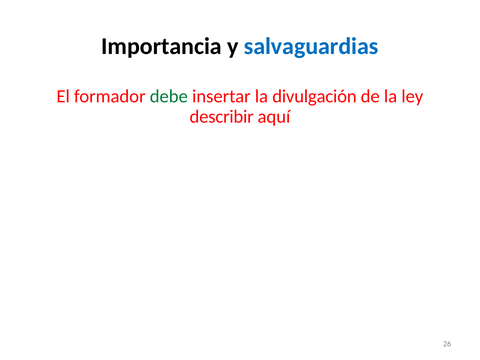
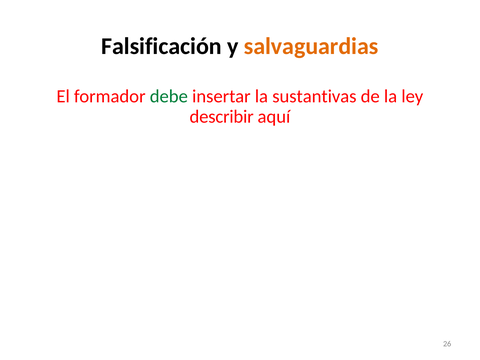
Importancia: Importancia -> Falsificación
salvaguardias colour: blue -> orange
divulgación: divulgación -> sustantivas
